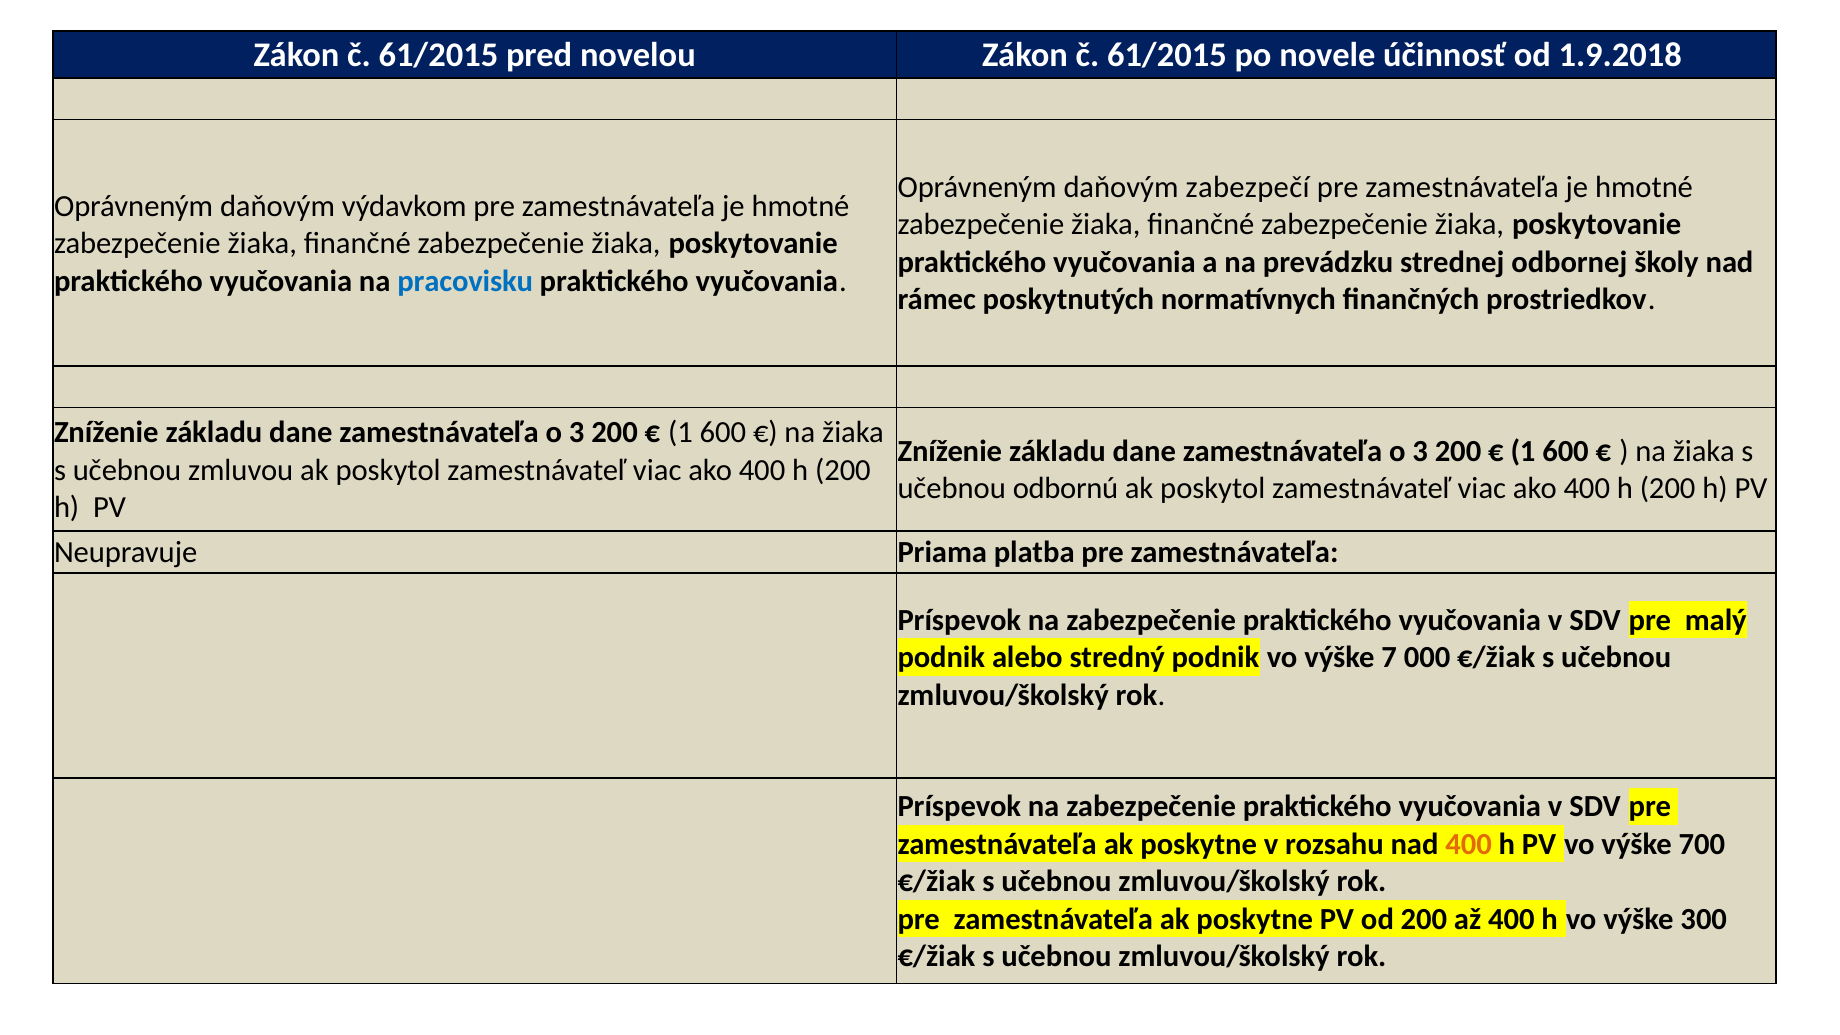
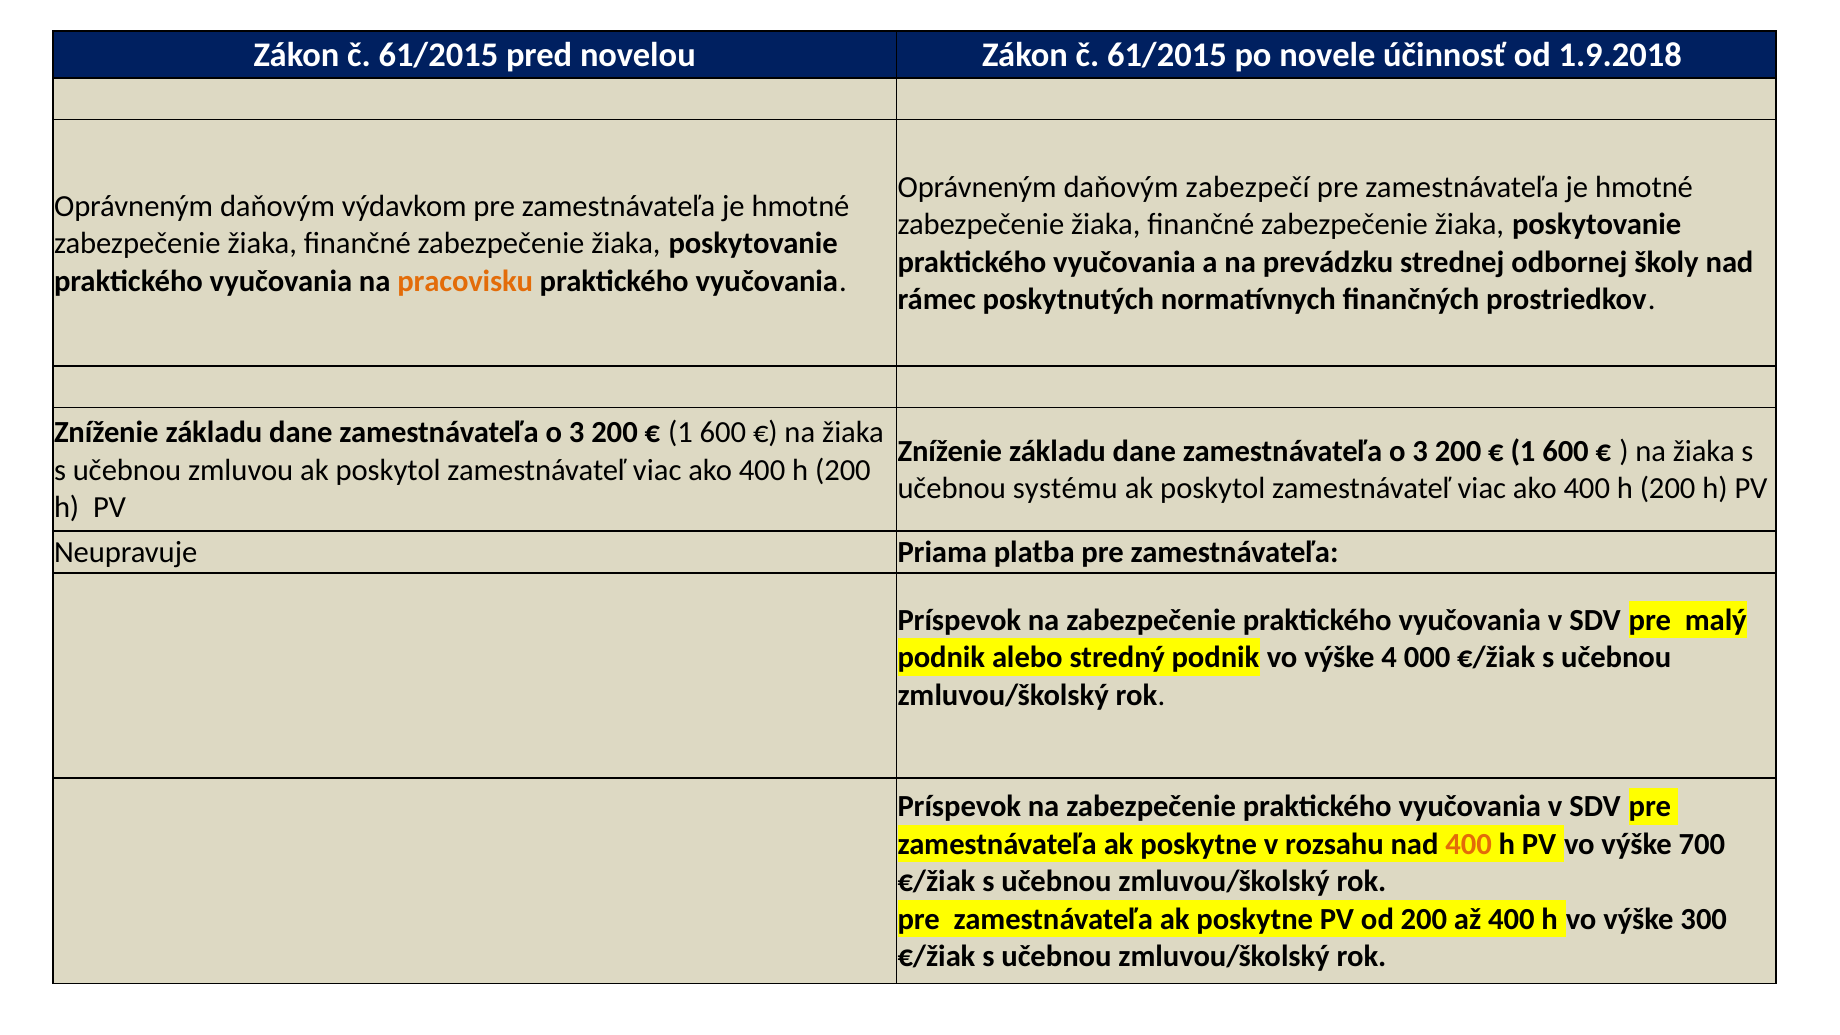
pracovisku colour: blue -> orange
odbornú: odbornú -> systému
7: 7 -> 4
